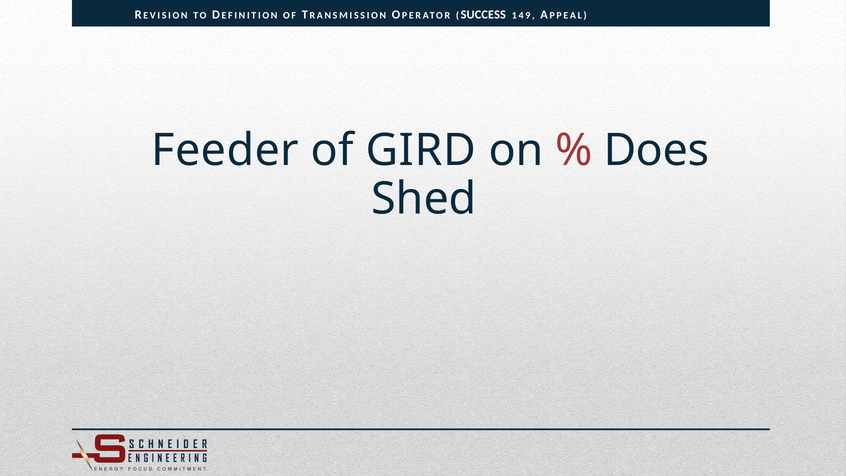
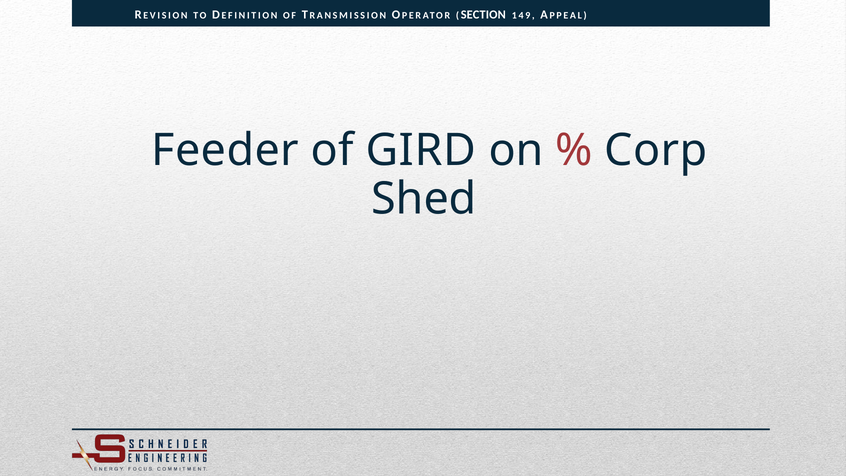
SUCCESS: SUCCESS -> SECTION
Does: Does -> Corp
